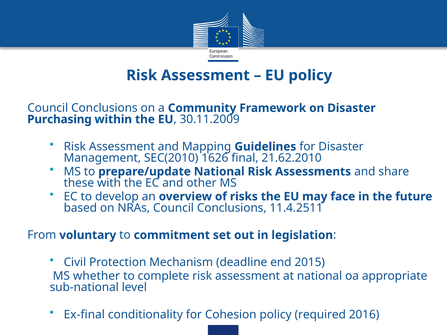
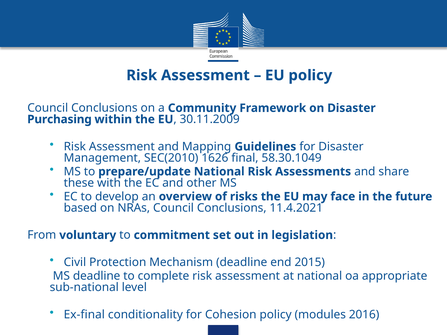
21.62.2010: 21.62.2010 -> 58.30.1049
11.4.2511: 11.4.2511 -> 11.4.2021
MS whether: whether -> deadline
required: required -> modules
